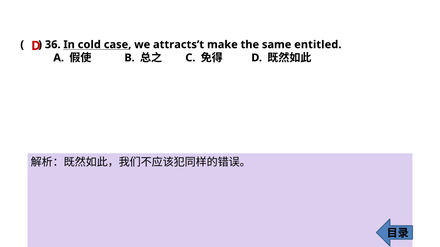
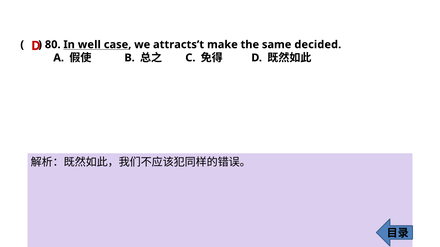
36: 36 -> 80
cold: cold -> well
entitled: entitled -> decided
